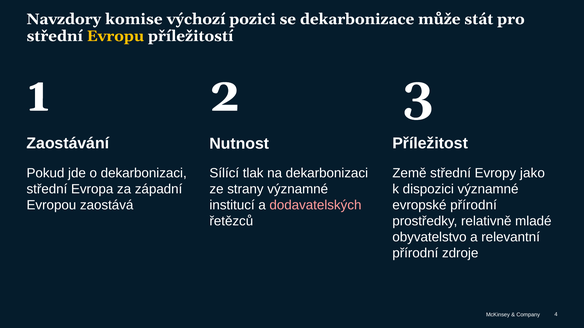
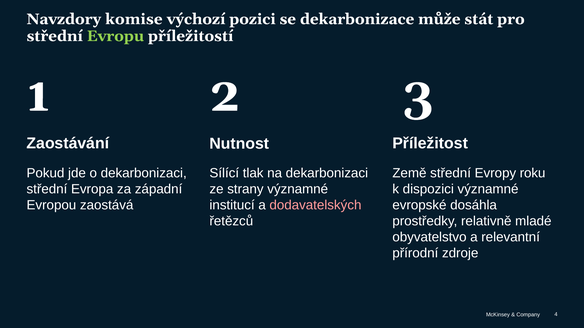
Evropu colour: yellow -> light green
jako: jako -> roku
evropské přírodní: přírodní -> dosáhla
